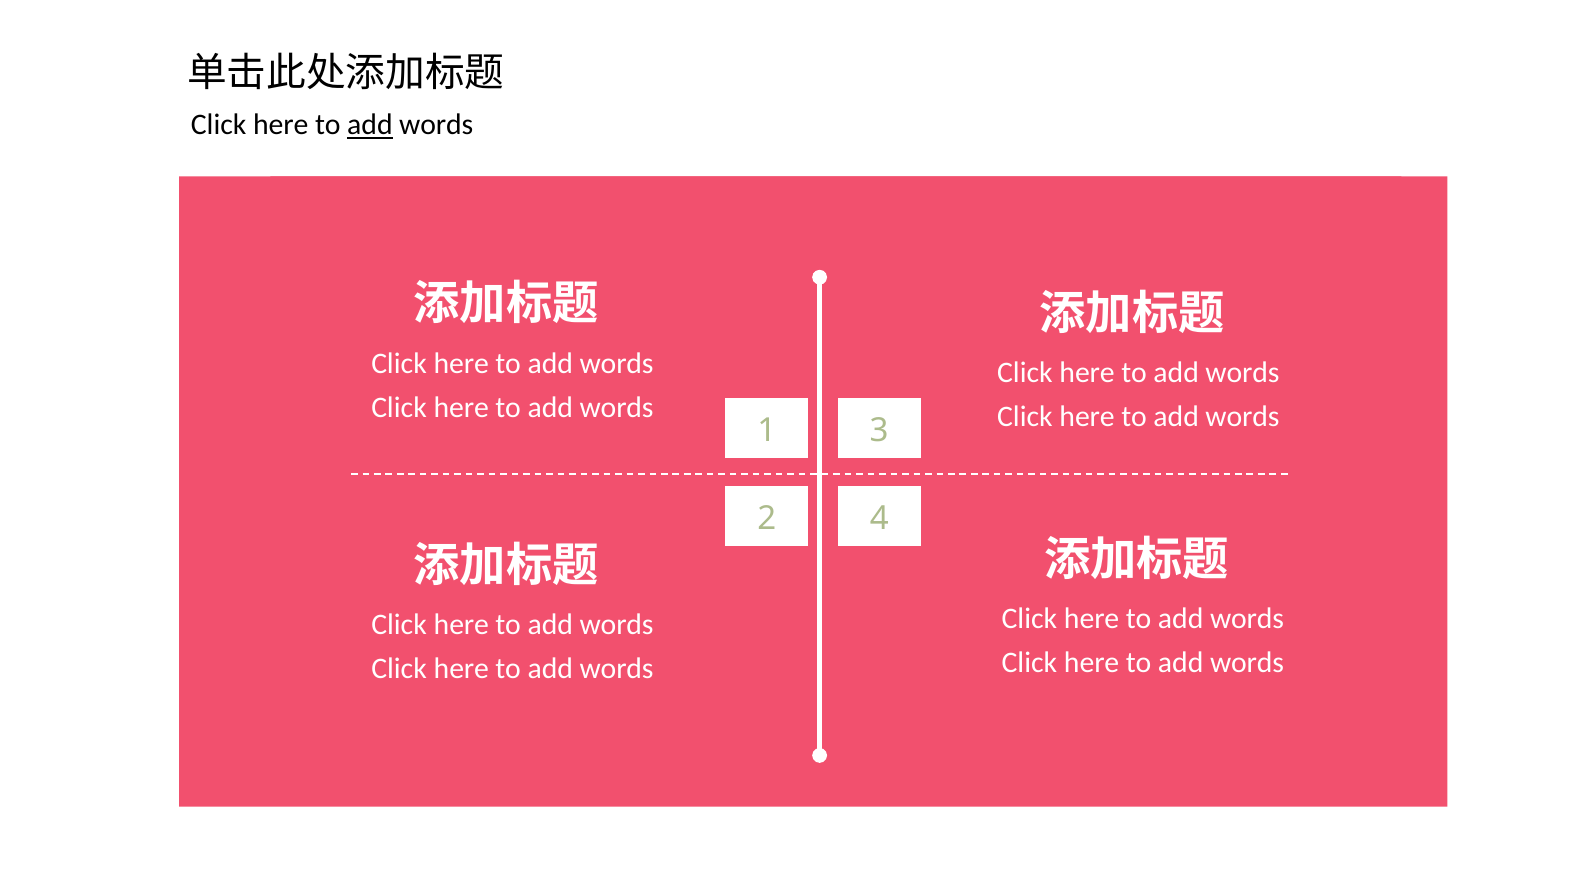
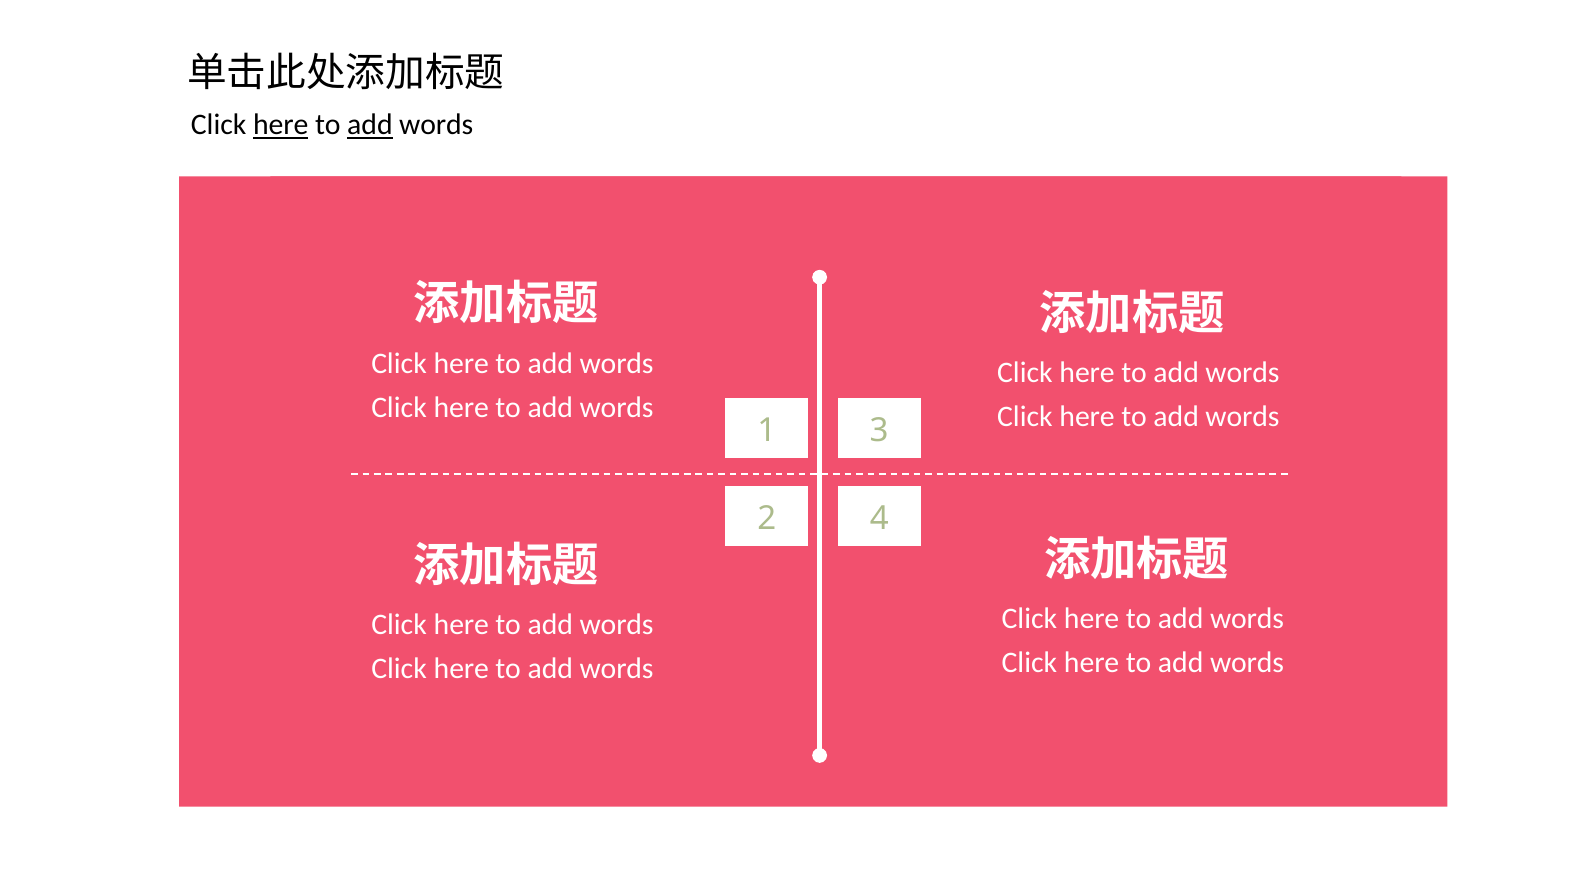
here at (281, 125) underline: none -> present
